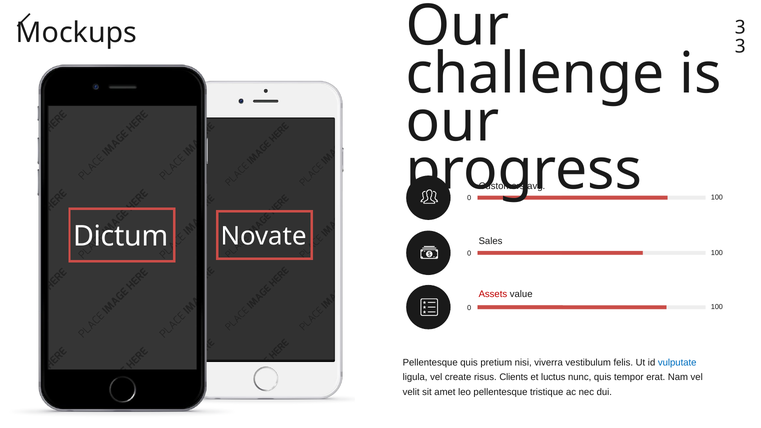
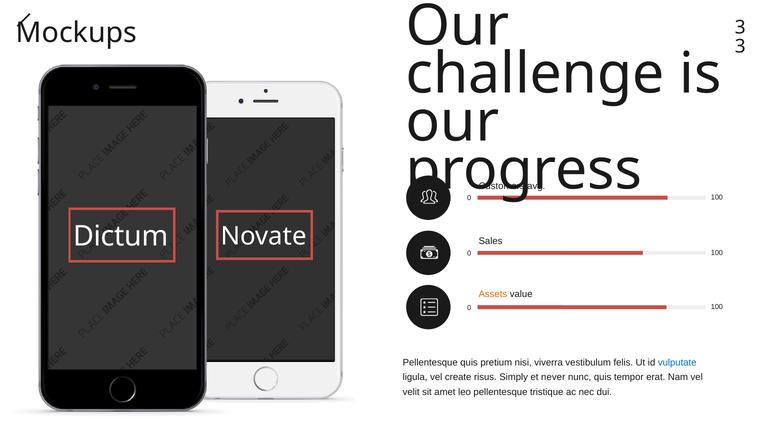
Assets colour: red -> orange
Clients: Clients -> Simply
luctus: luctus -> never
